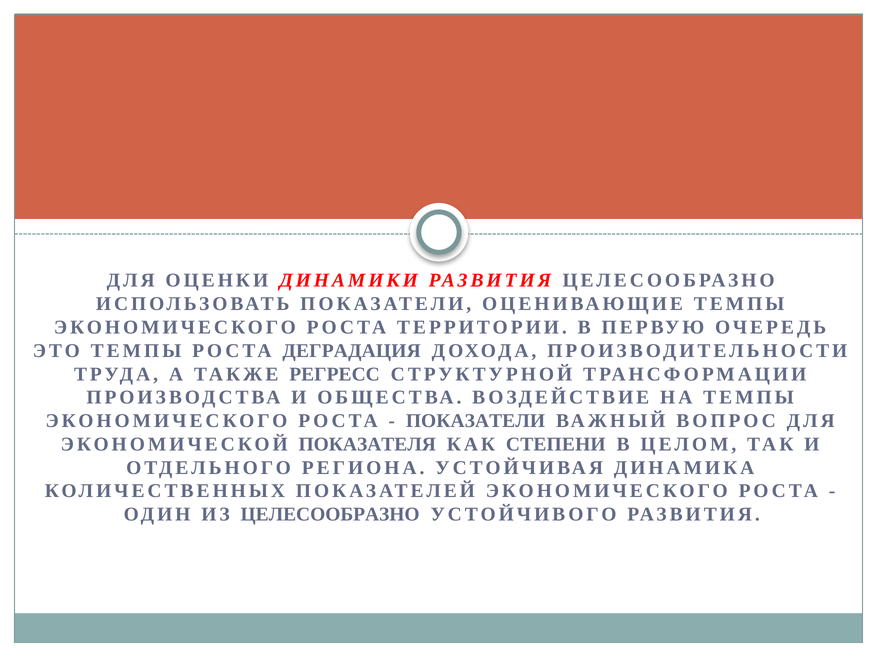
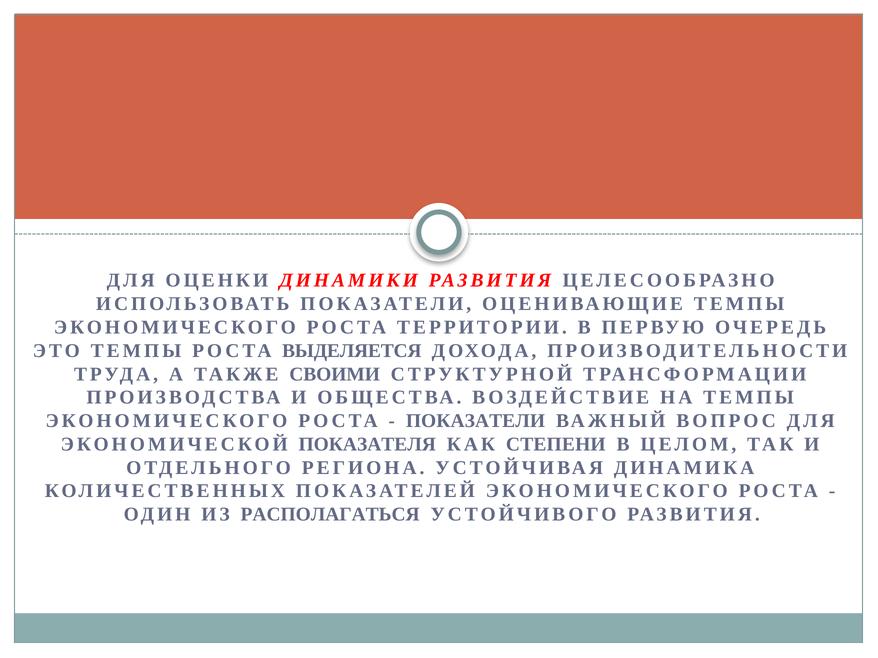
ДЕГРАДАЦИЯ: ДЕГРАДАЦИЯ -> ВЫДЕЛЯЕТСЯ
РЕГРЕСС: РЕГРЕСС -> СВОИМИ
ИЗ ЦЕЛЕСООБРАЗНО: ЦЕЛЕСООБРАЗНО -> РАСПОЛАГАТЬСЯ
